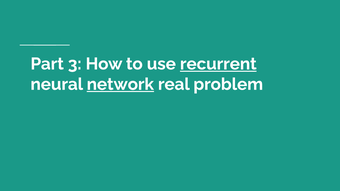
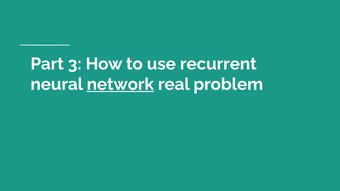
recurrent underline: present -> none
